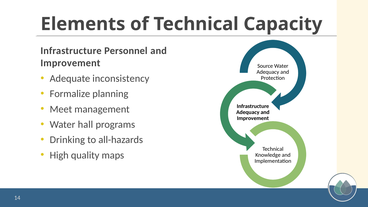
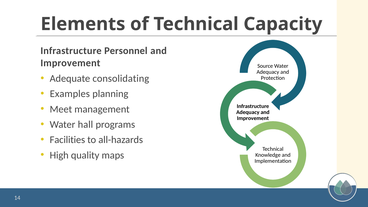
inconsistency: inconsistency -> consolidating
Formalize: Formalize -> Examples
Drinking: Drinking -> Facilities
